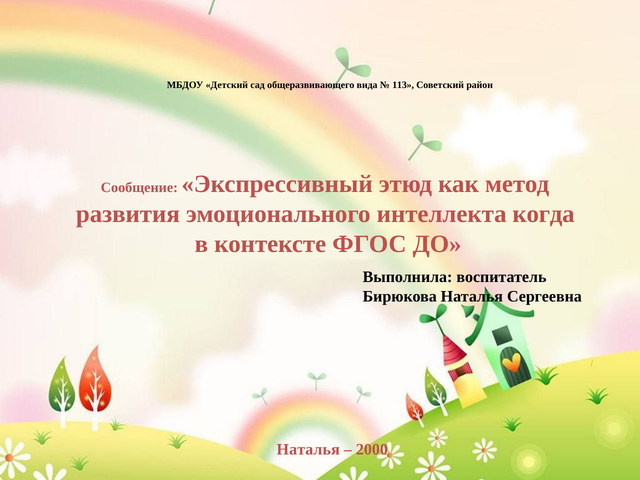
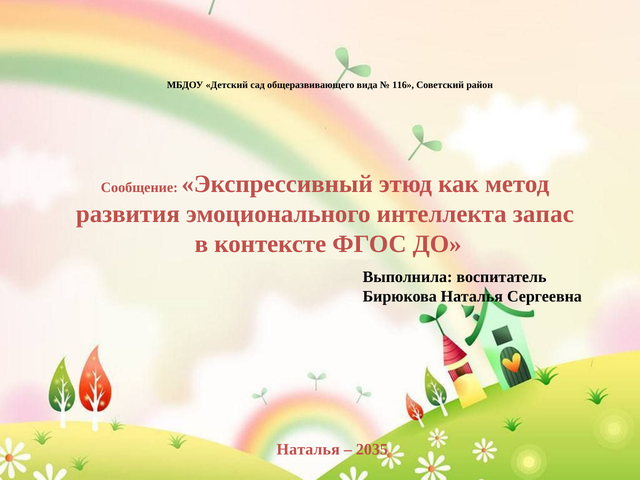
113: 113 -> 116
когда: когда -> запас
2000: 2000 -> 2035
